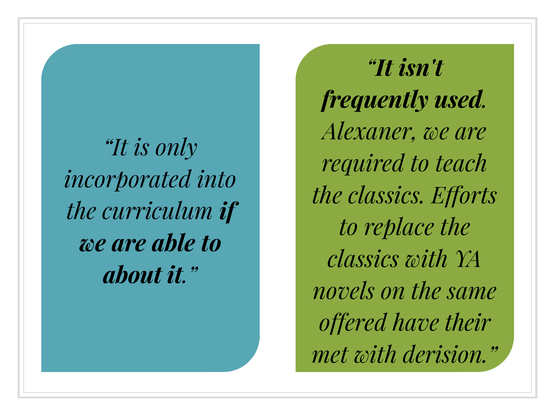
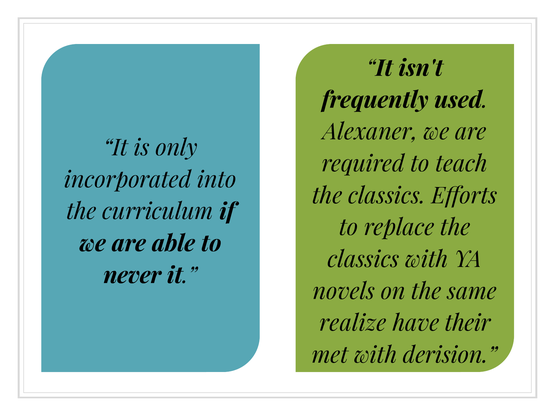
about: about -> never
offered: offered -> realize
